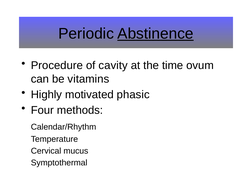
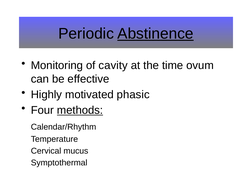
Procedure: Procedure -> Monitoring
vitamins: vitamins -> effective
methods underline: none -> present
